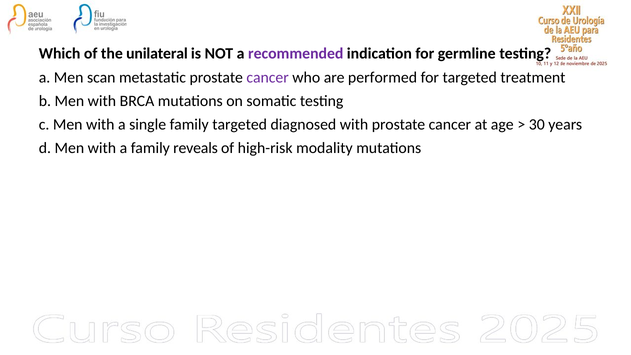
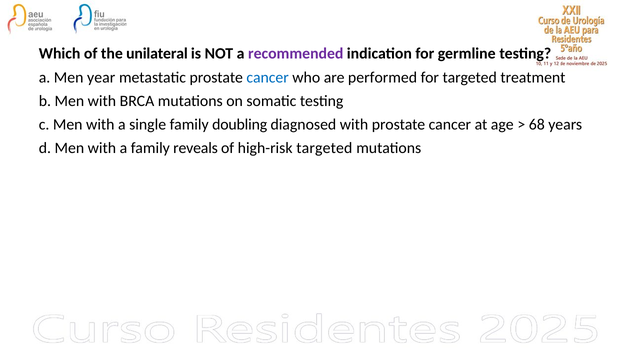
scan: scan -> year
cancer at (268, 77) colour: purple -> blue
family targeted: targeted -> doubling
30: 30 -> 68
high-risk modality: modality -> targeted
